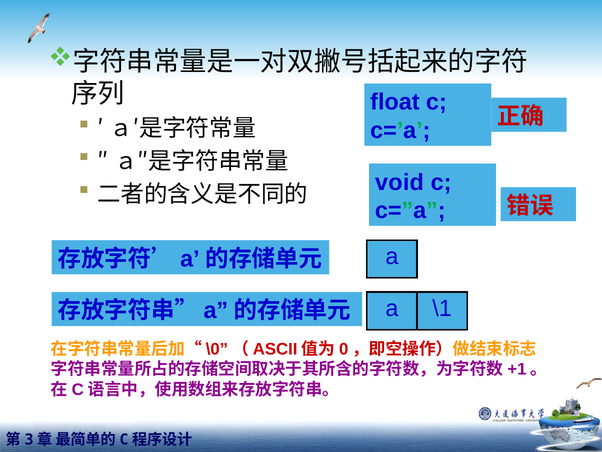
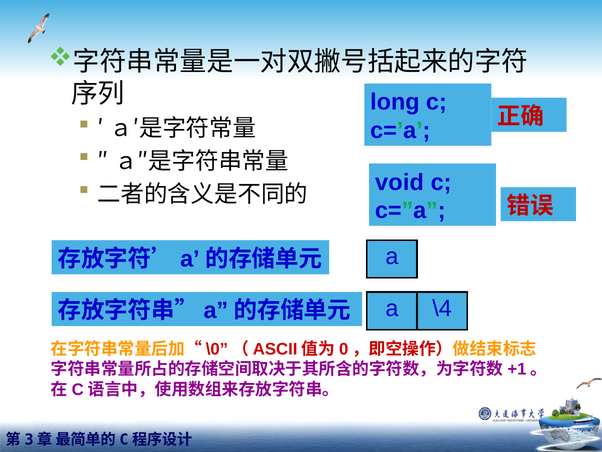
float: float -> long
\1: \1 -> \4
